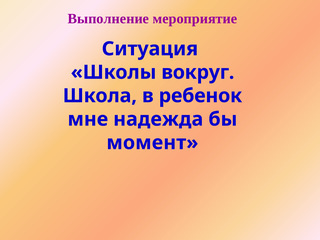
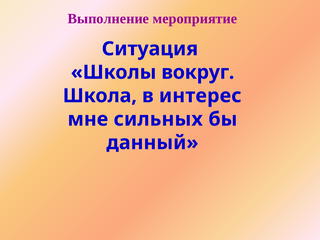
ребенок: ребенок -> интерес
надежда: надежда -> сильных
момент: момент -> данный
